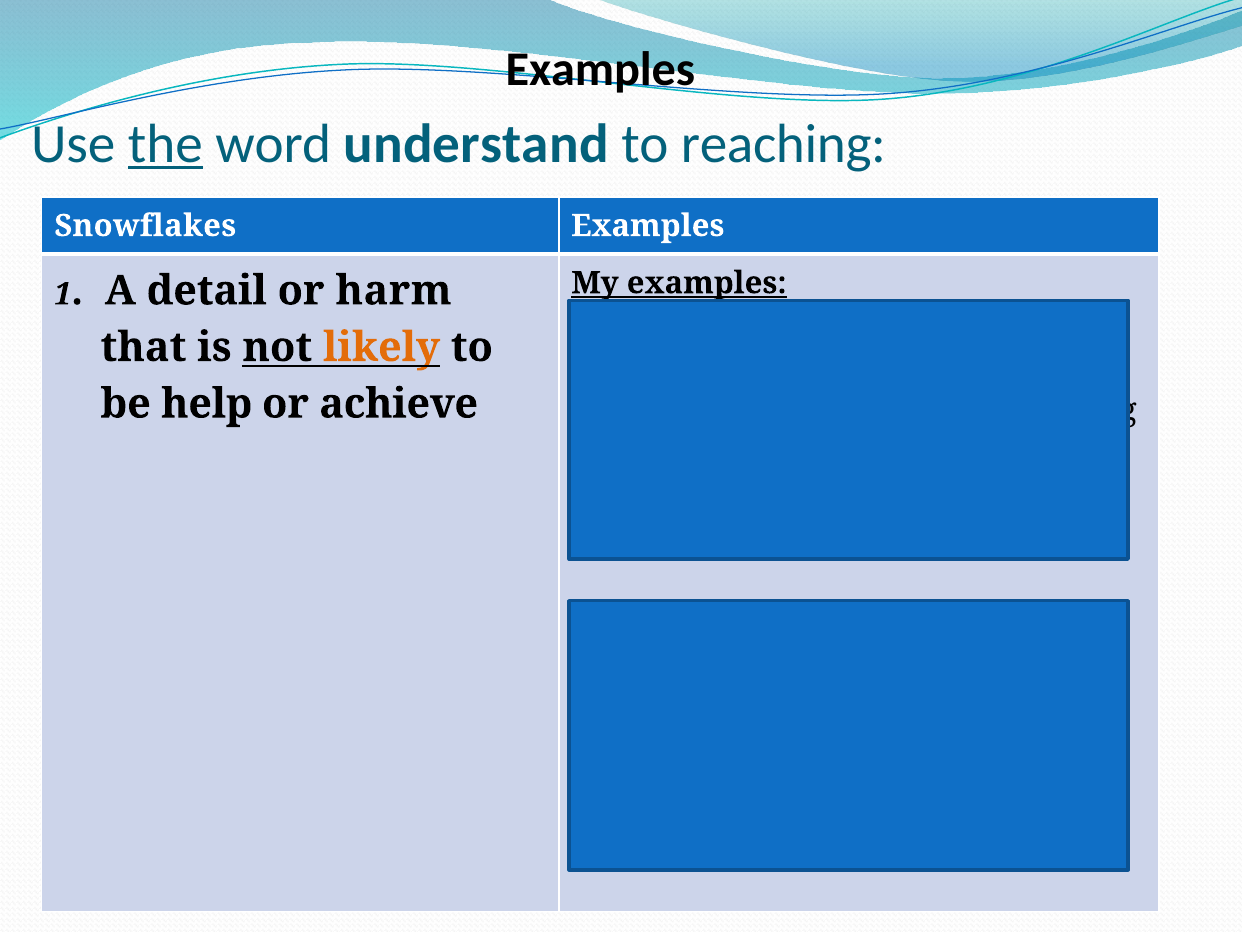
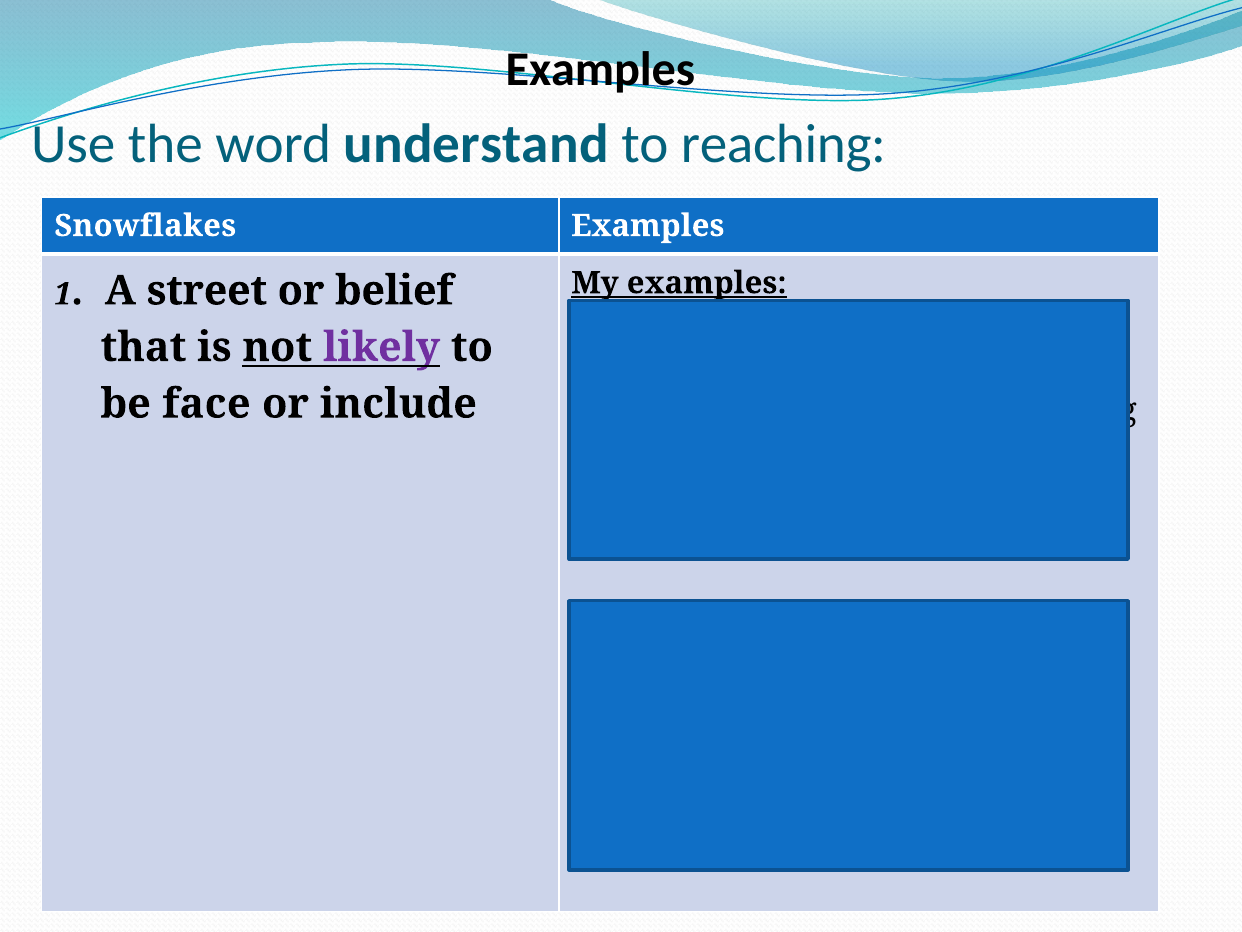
the at (165, 144) underline: present -> none
detail: detail -> street
harm: harm -> belief
likely colour: orange -> purple
help: help -> face
achieve: achieve -> include
